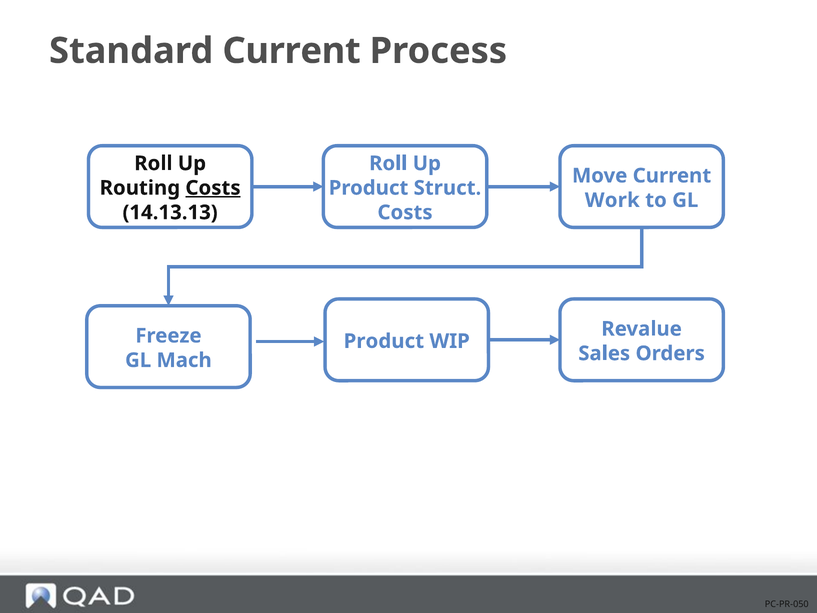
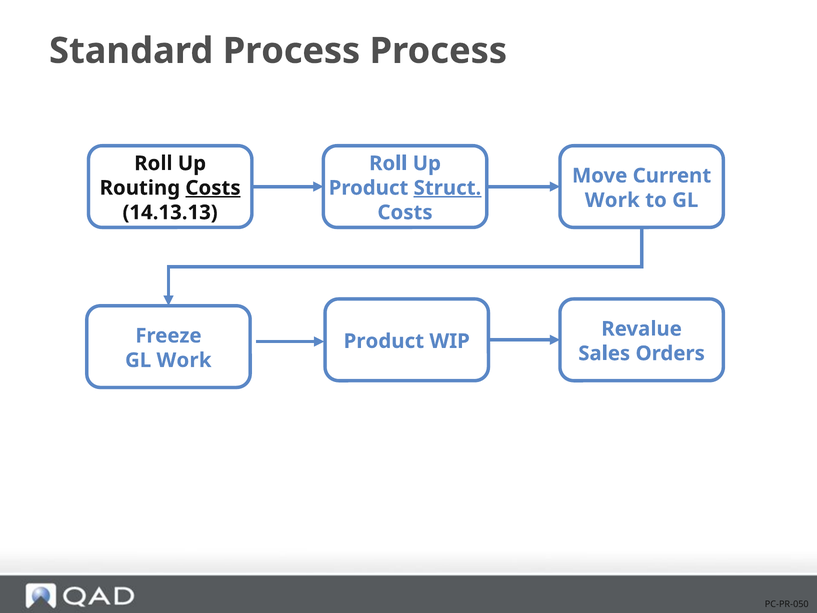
Standard Current: Current -> Process
Struct underline: none -> present
GL Mach: Mach -> Work
